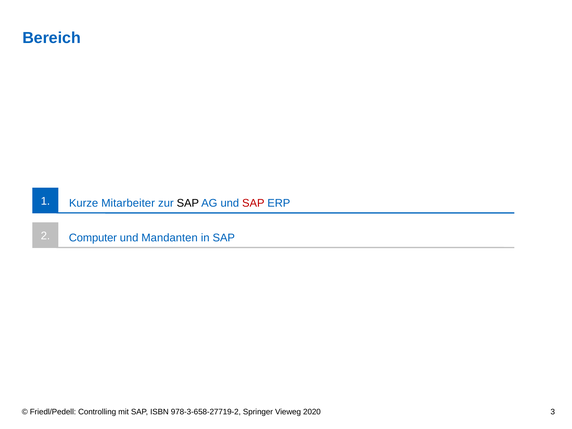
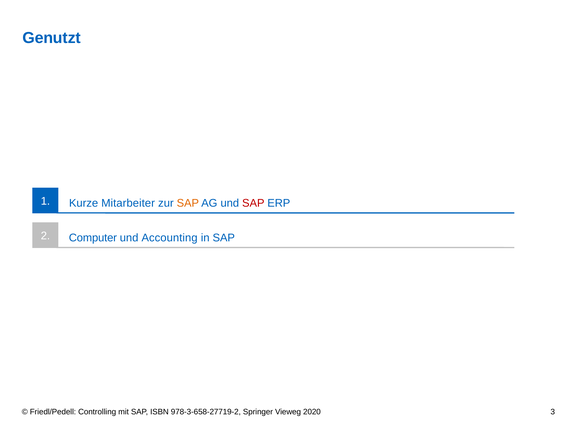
Bereich: Bereich -> Genutzt
SAP at (188, 203) colour: black -> orange
Mandanten: Mandanten -> Accounting
